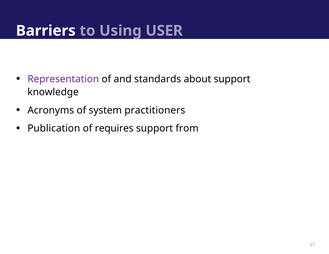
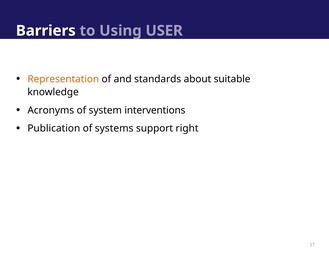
Representation colour: purple -> orange
about support: support -> suitable
practitioners: practitioners -> interventions
requires: requires -> systems
from: from -> right
